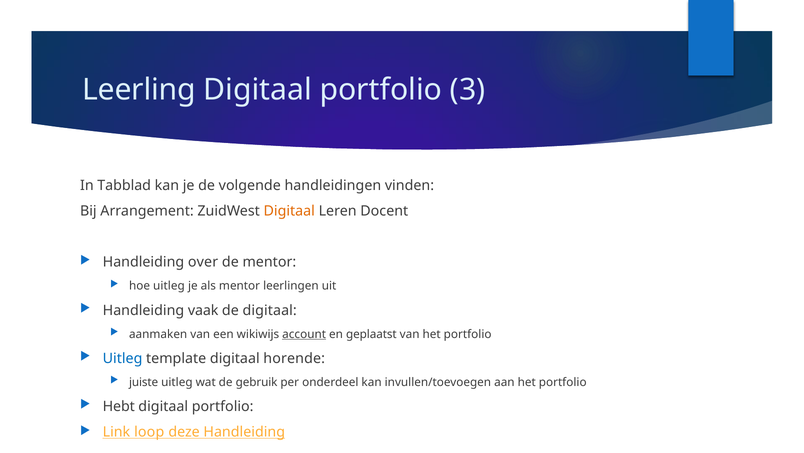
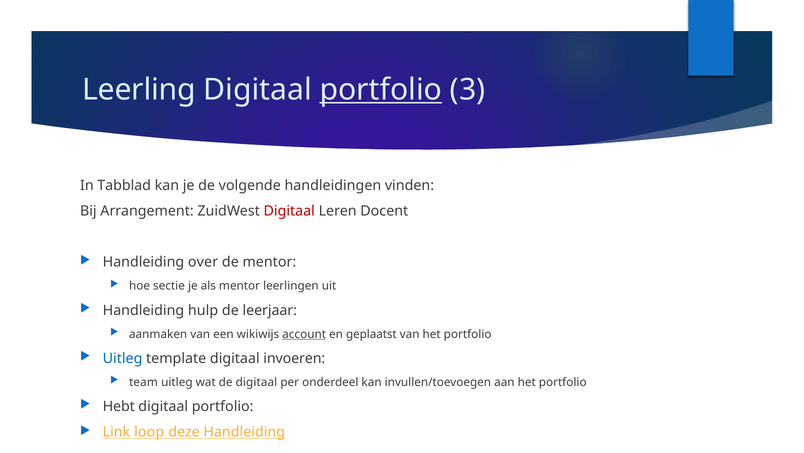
portfolio at (381, 90) underline: none -> present
Digitaal at (289, 211) colour: orange -> red
hoe uitleg: uitleg -> sectie
vaak: vaak -> hulp
de digitaal: digitaal -> leerjaar
horende: horende -> invoeren
juiste: juiste -> team
de gebruik: gebruik -> digitaal
